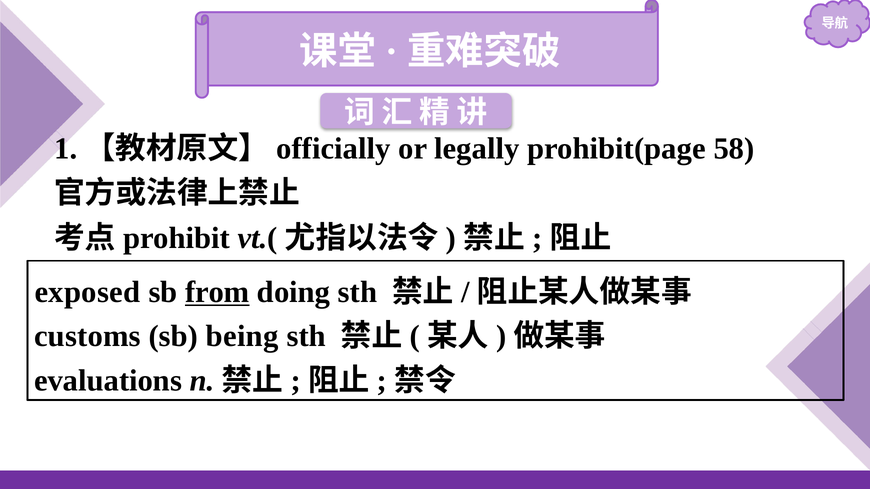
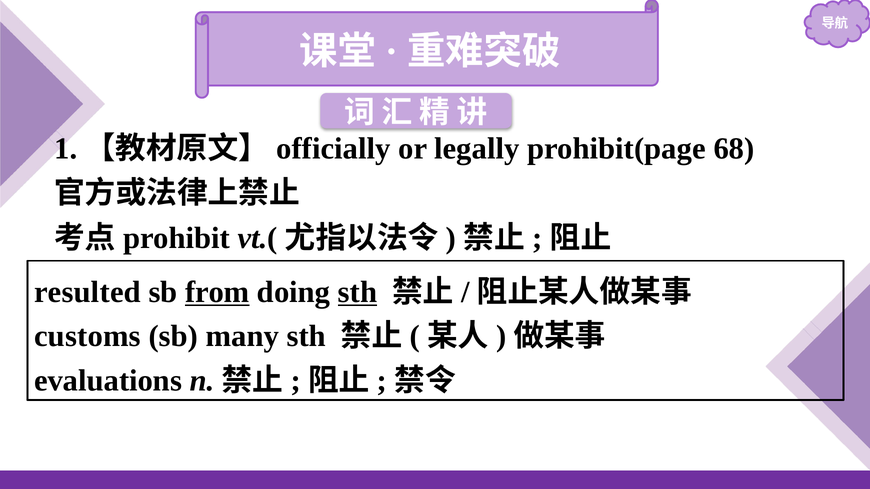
58: 58 -> 68
exposed: exposed -> resulted
sth at (358, 292) underline: none -> present
being: being -> many
